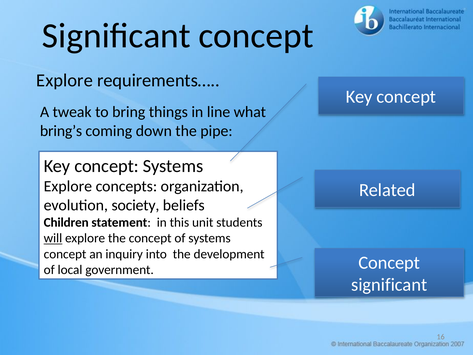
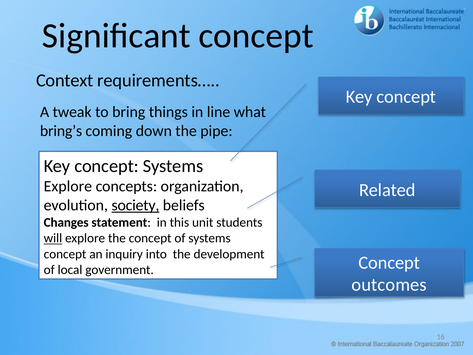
Explore at (65, 80): Explore -> Context
society underline: none -> present
Children: Children -> Changes
significant at (389, 285): significant -> outcomes
